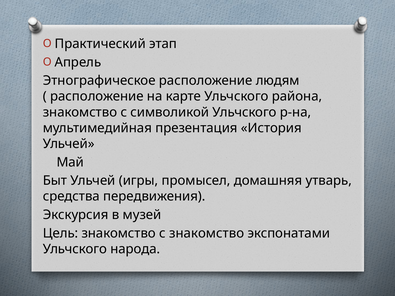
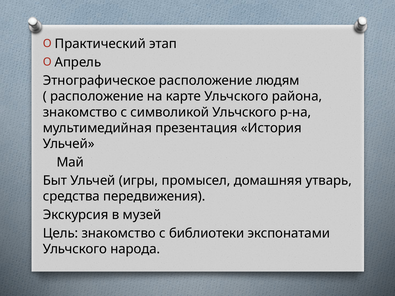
с знакомство: знакомство -> библиотеки
